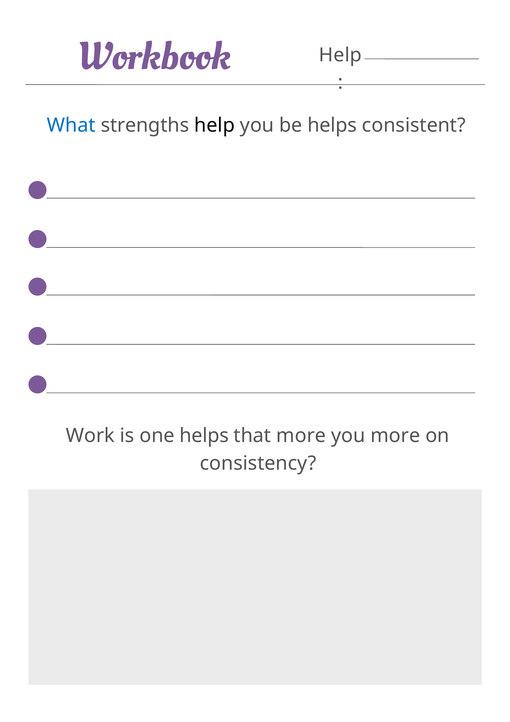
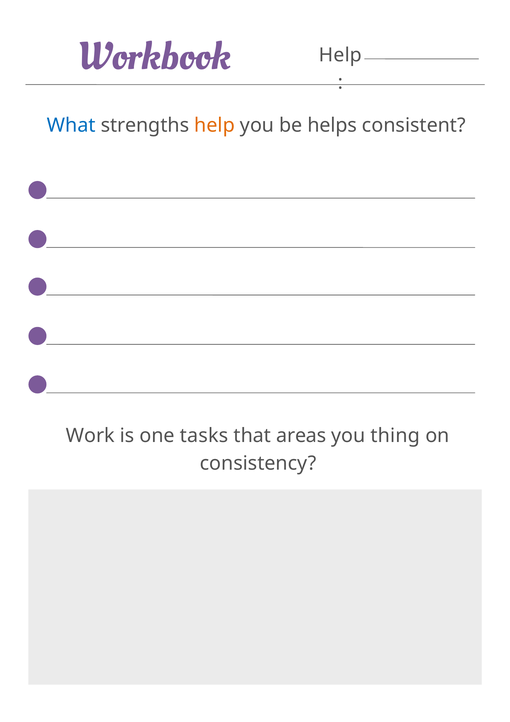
help at (215, 125) colour: black -> orange
one helps: helps -> tasks
that more: more -> areas
you more: more -> thing
